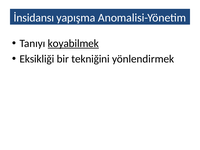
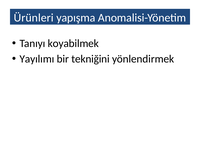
İnsidansı: İnsidansı -> Ürünleri
koyabilmek underline: present -> none
Eksikliği: Eksikliği -> Yayılımı
